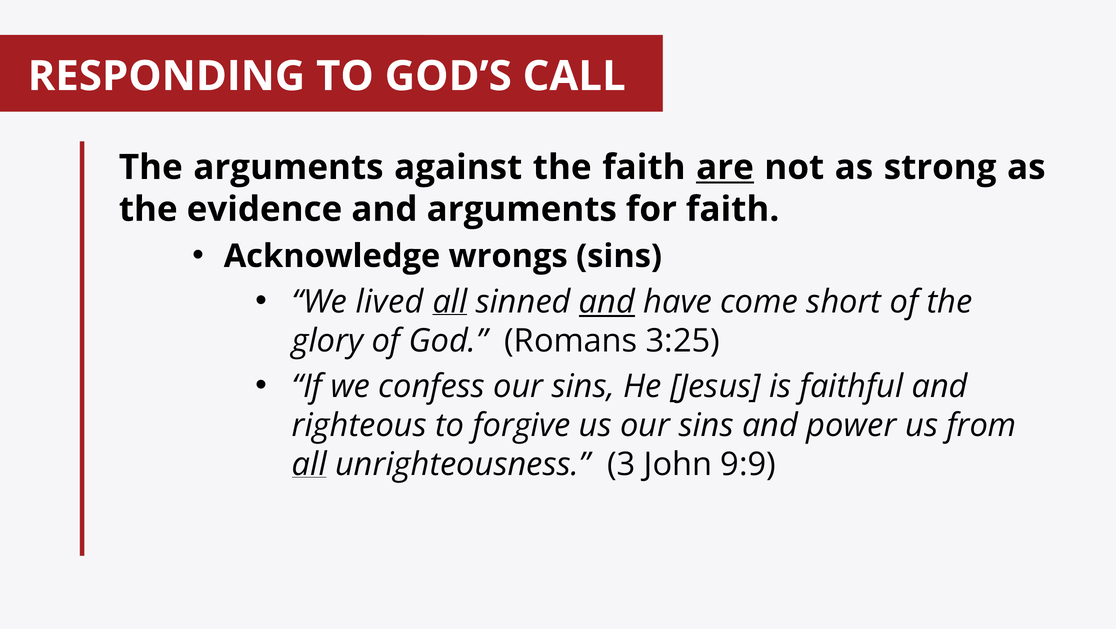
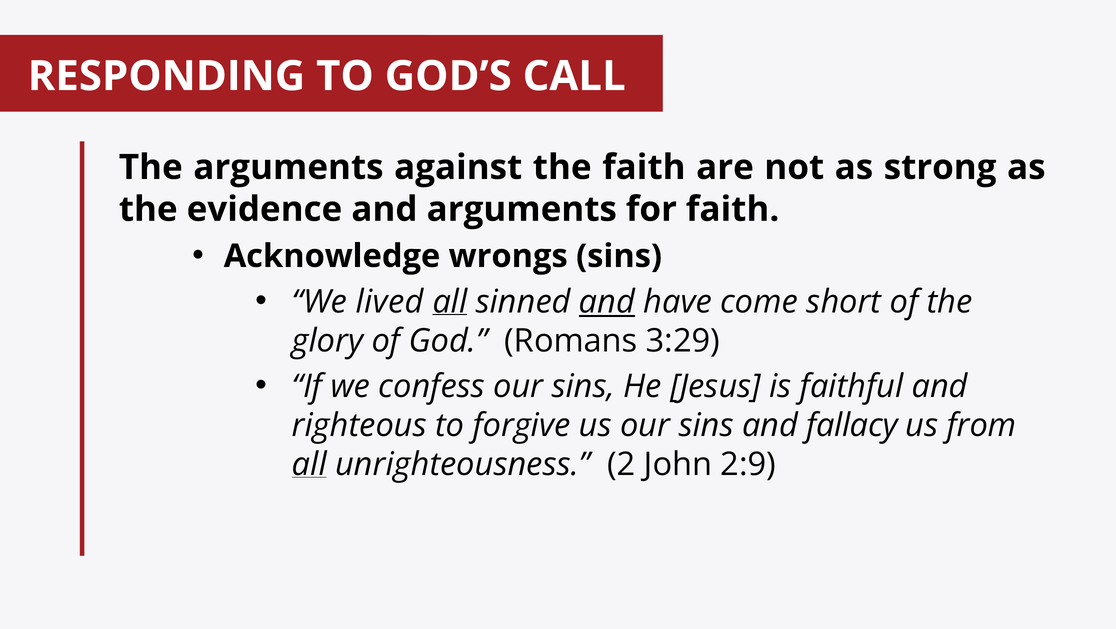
are underline: present -> none
3:25: 3:25 -> 3:29
power: power -> fallacy
unrighteousness 3: 3 -> 2
9:9: 9:9 -> 2:9
